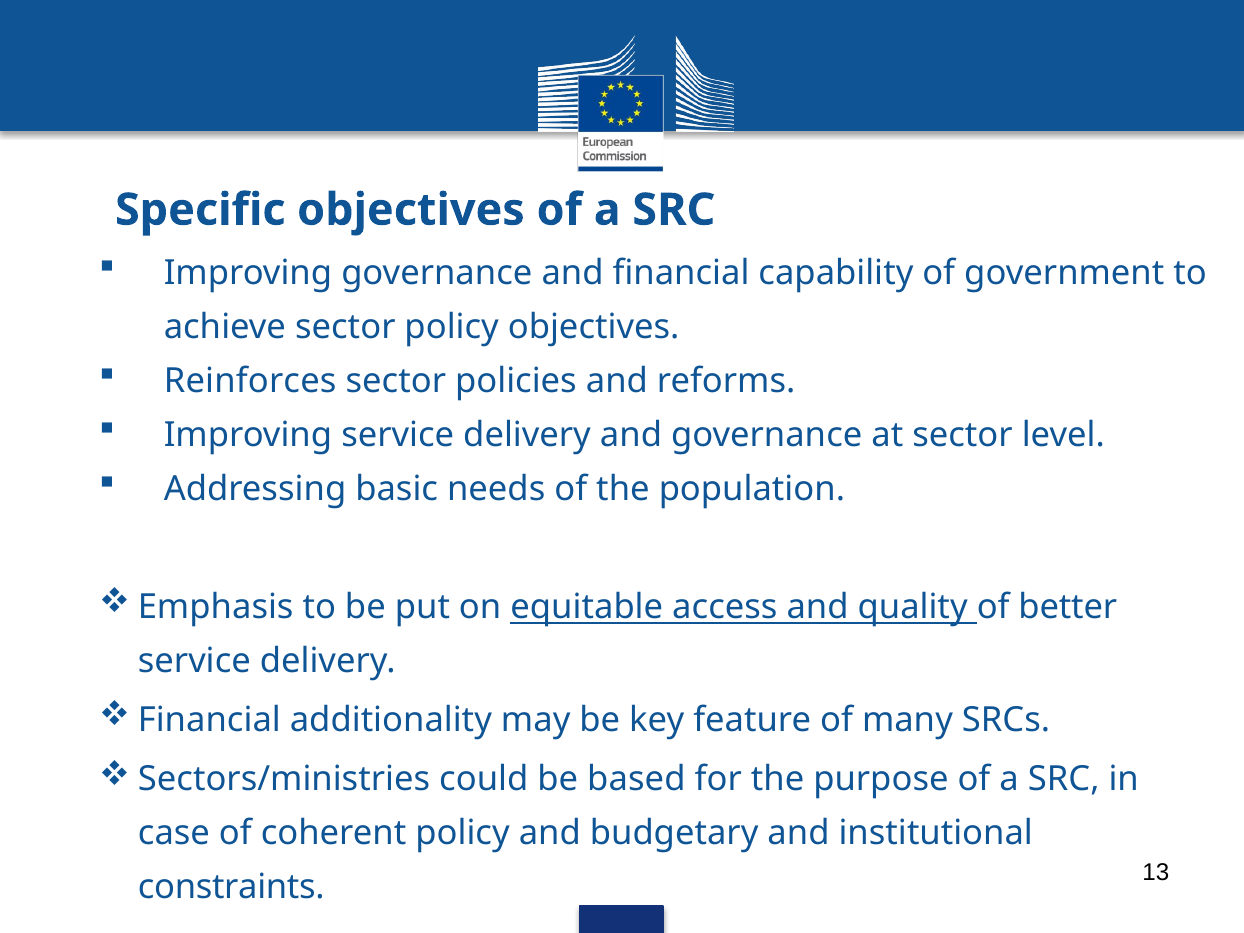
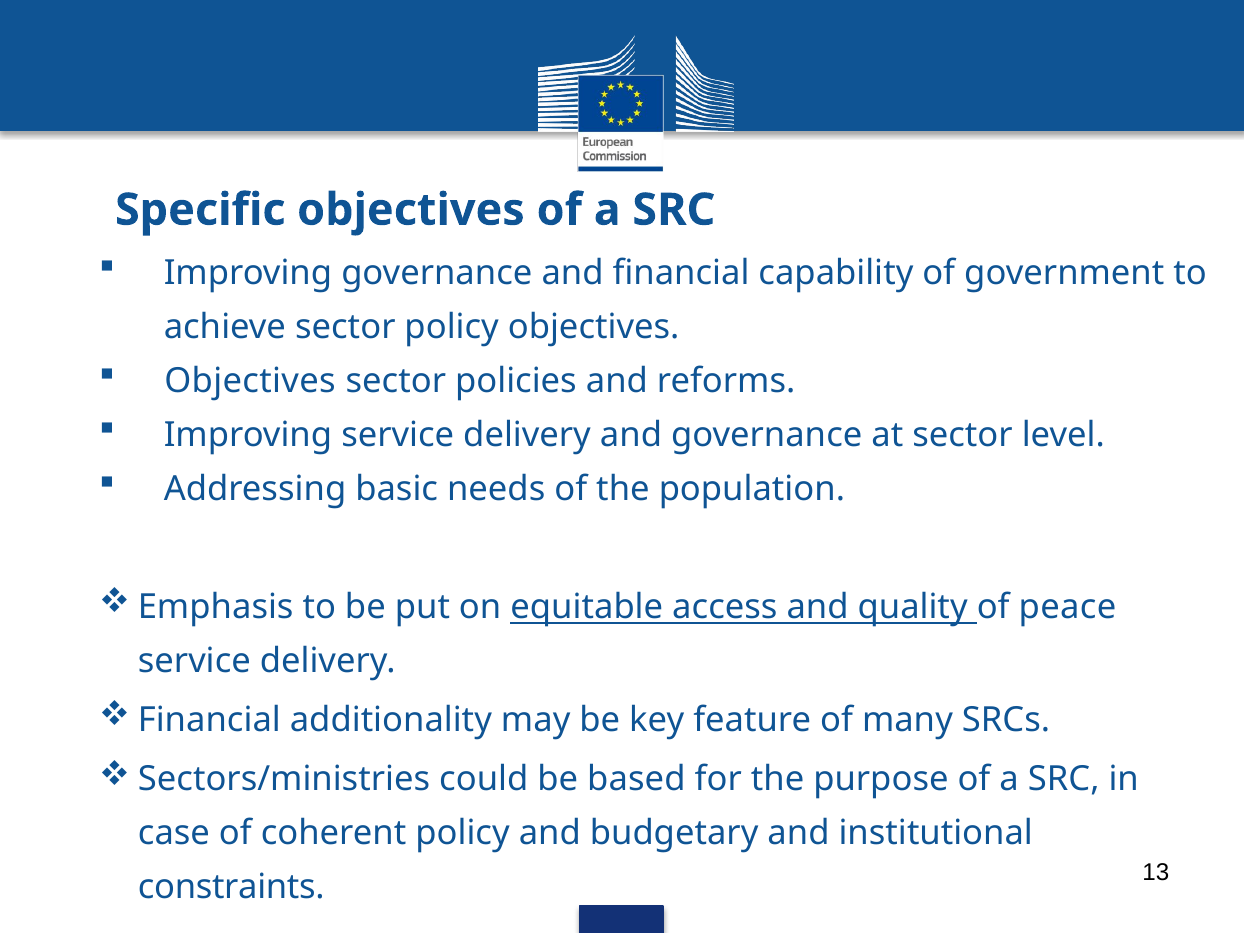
Reinforces at (250, 381): Reinforces -> Objectives
better: better -> peace
